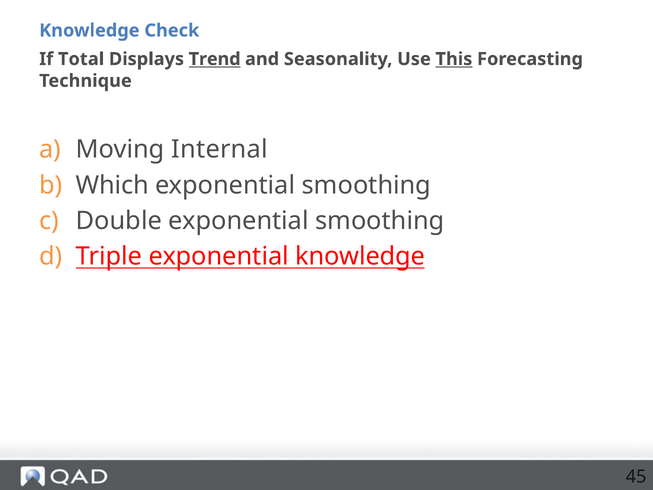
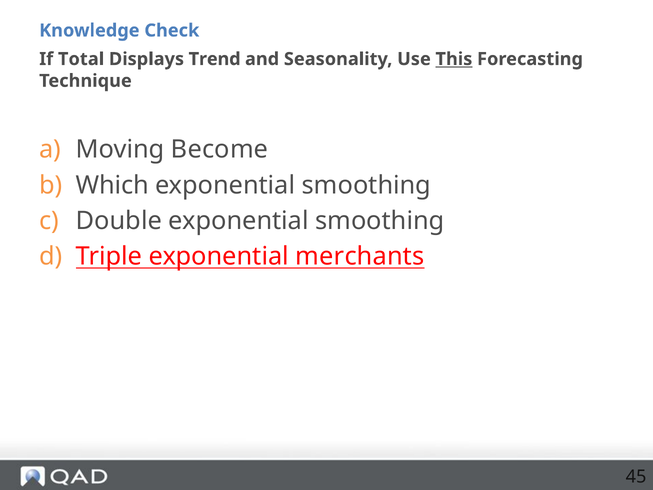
Trend underline: present -> none
Internal: Internal -> Become
exponential knowledge: knowledge -> merchants
